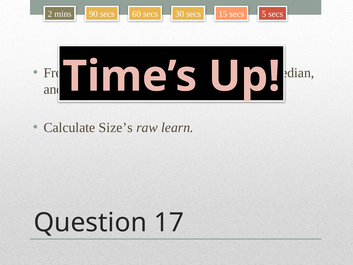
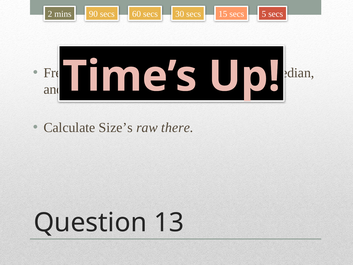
learn: learn -> there
17: 17 -> 13
